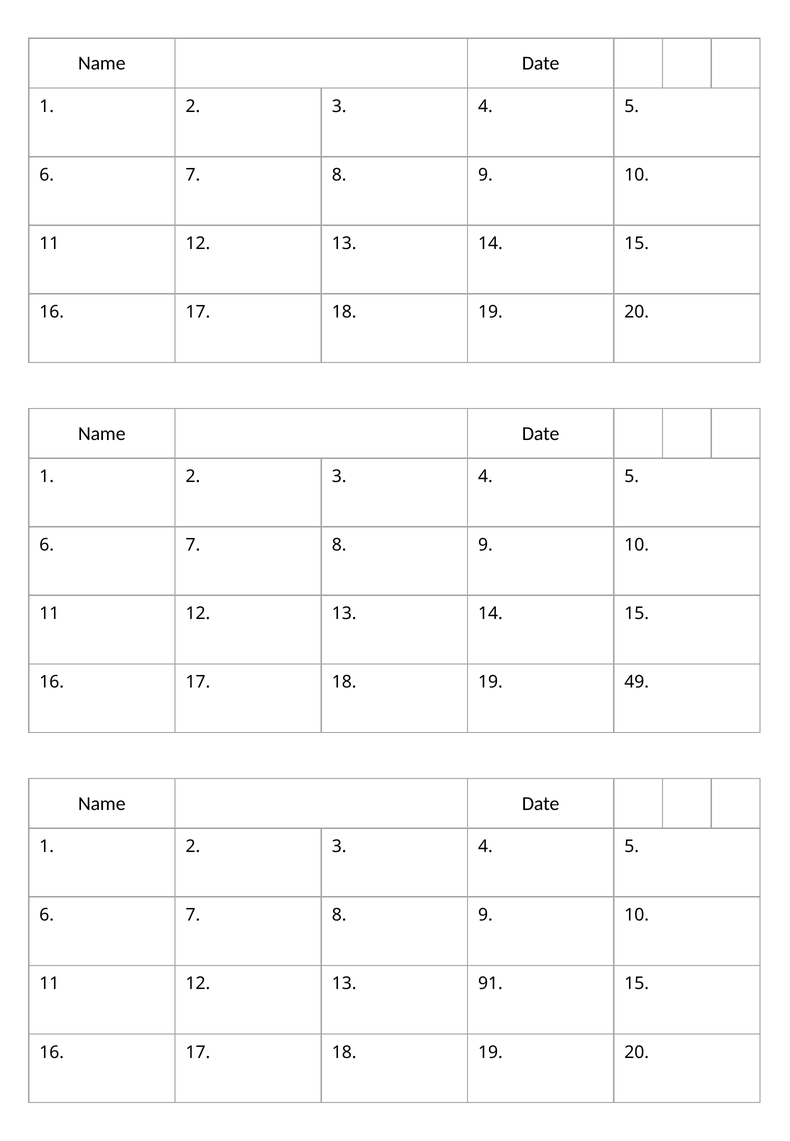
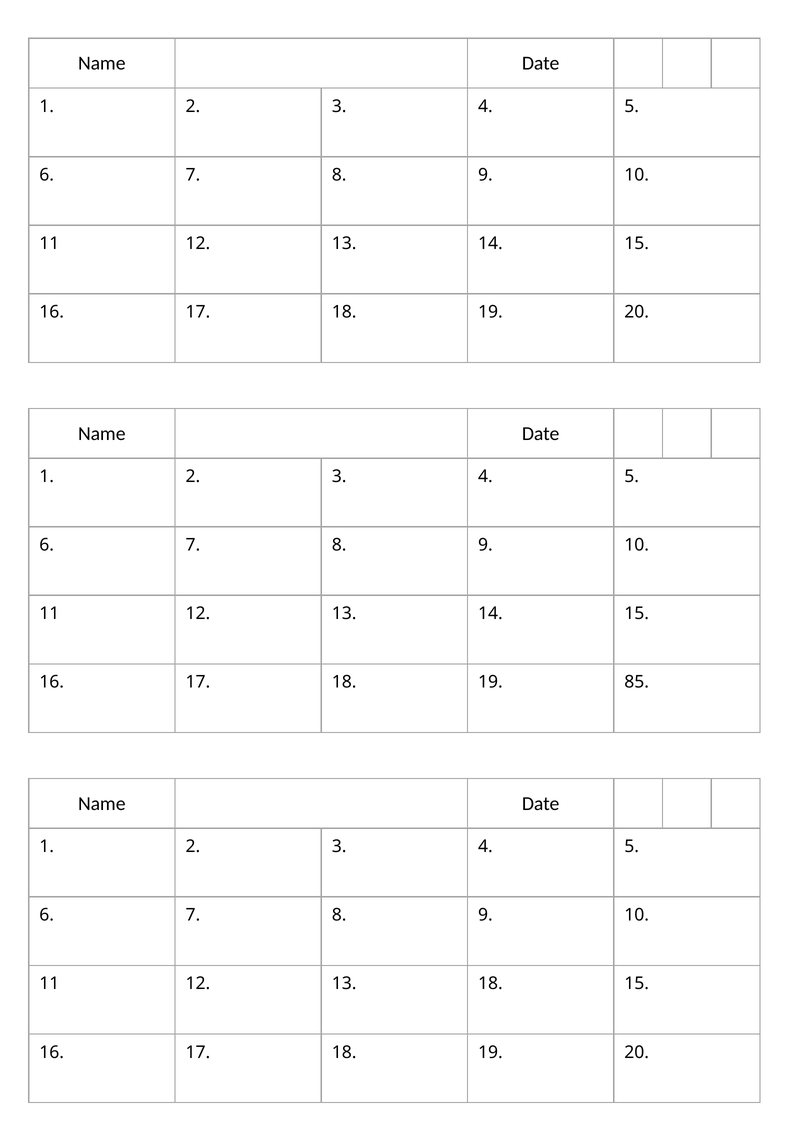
49: 49 -> 85
13 91: 91 -> 18
